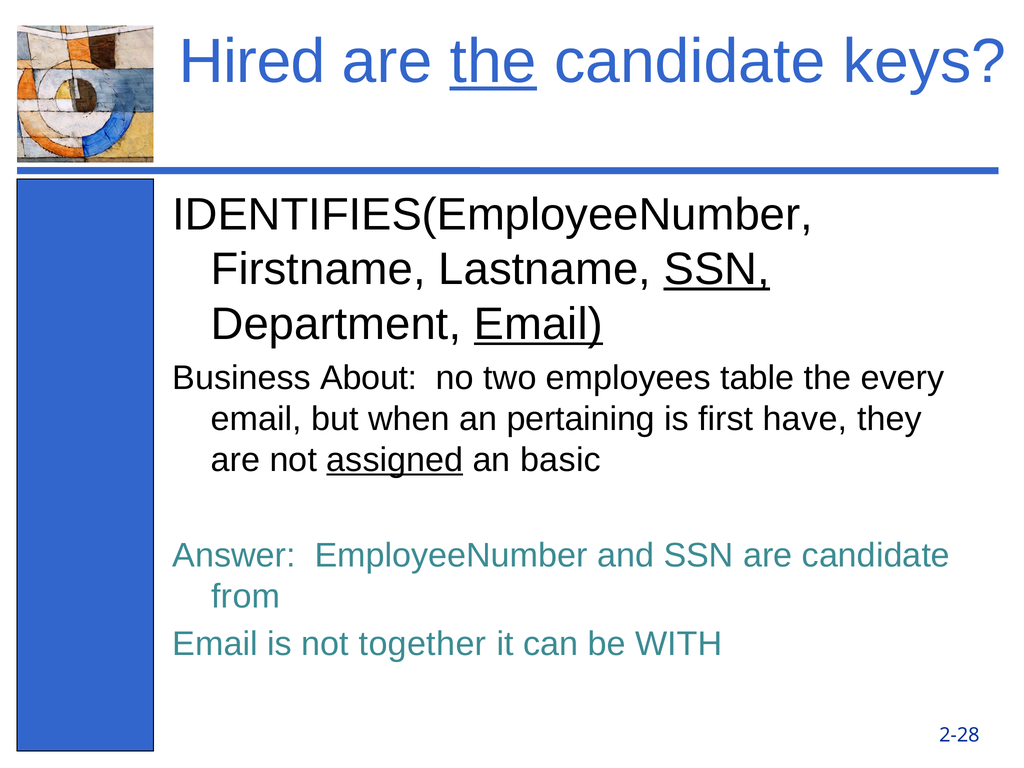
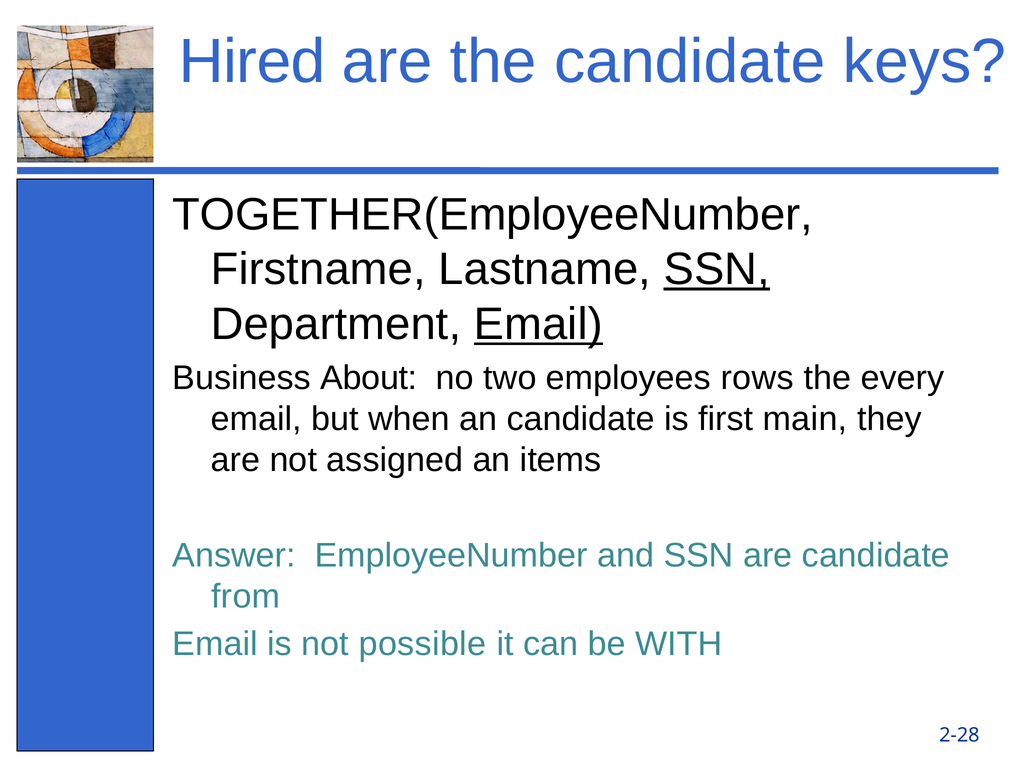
the at (493, 62) underline: present -> none
IDENTIFIES(EmployeeNumber: IDENTIFIES(EmployeeNumber -> TOGETHER(EmployeeNumber
table: table -> rows
an pertaining: pertaining -> candidate
have: have -> main
assigned underline: present -> none
basic: basic -> items
together: together -> possible
